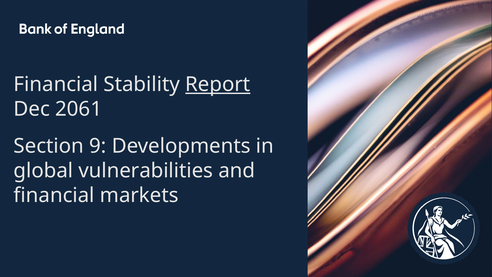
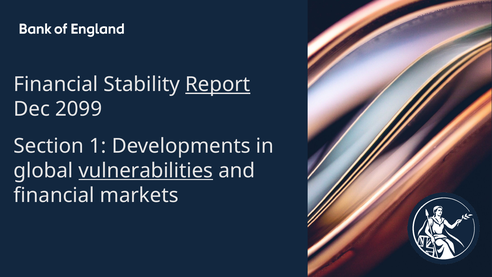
2061: 2061 -> 2099
9: 9 -> 1
vulnerabilities underline: none -> present
